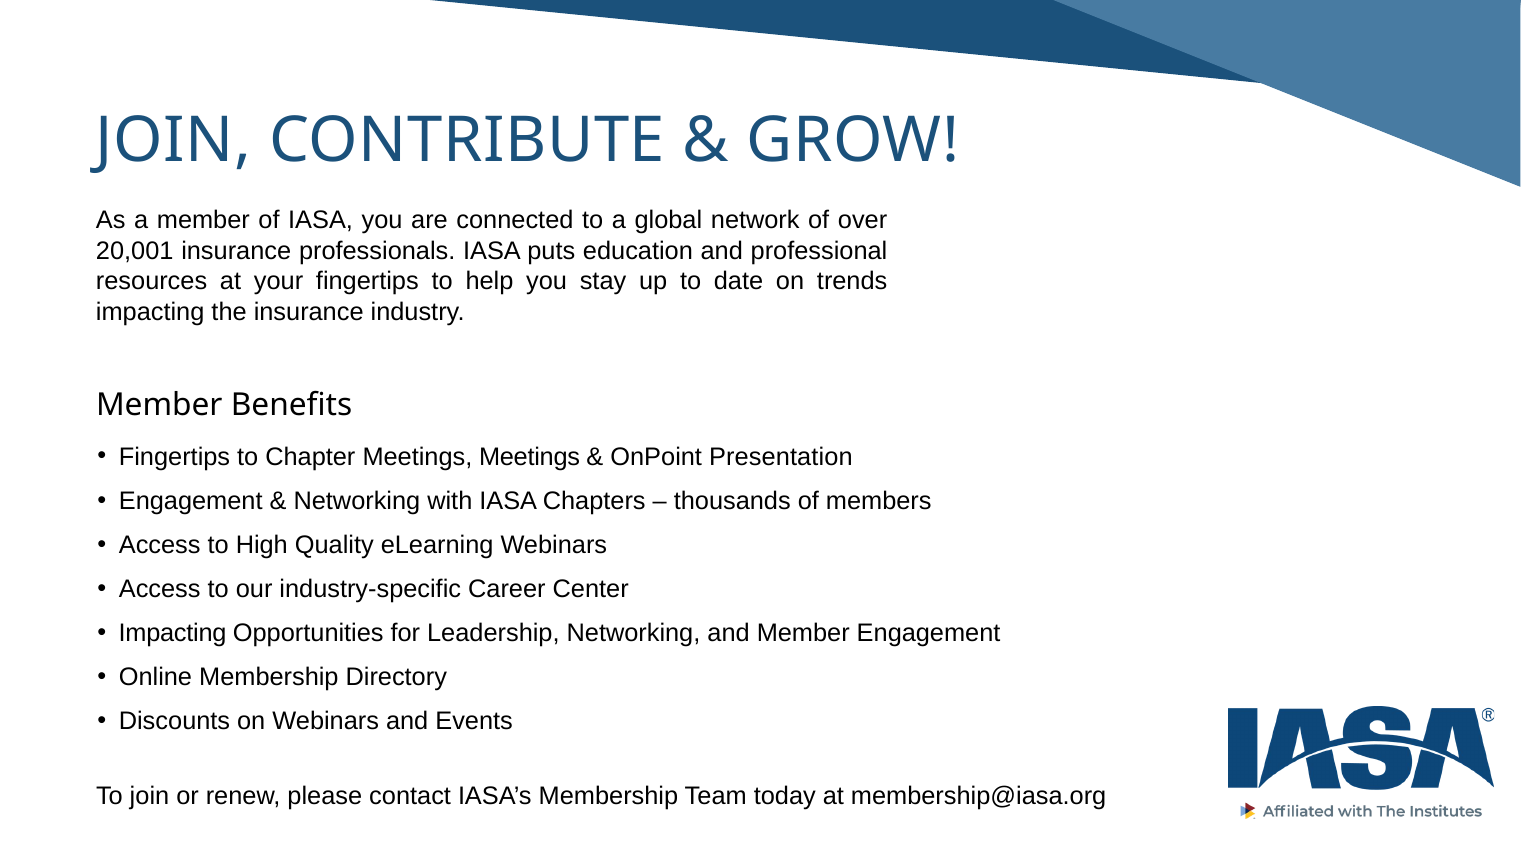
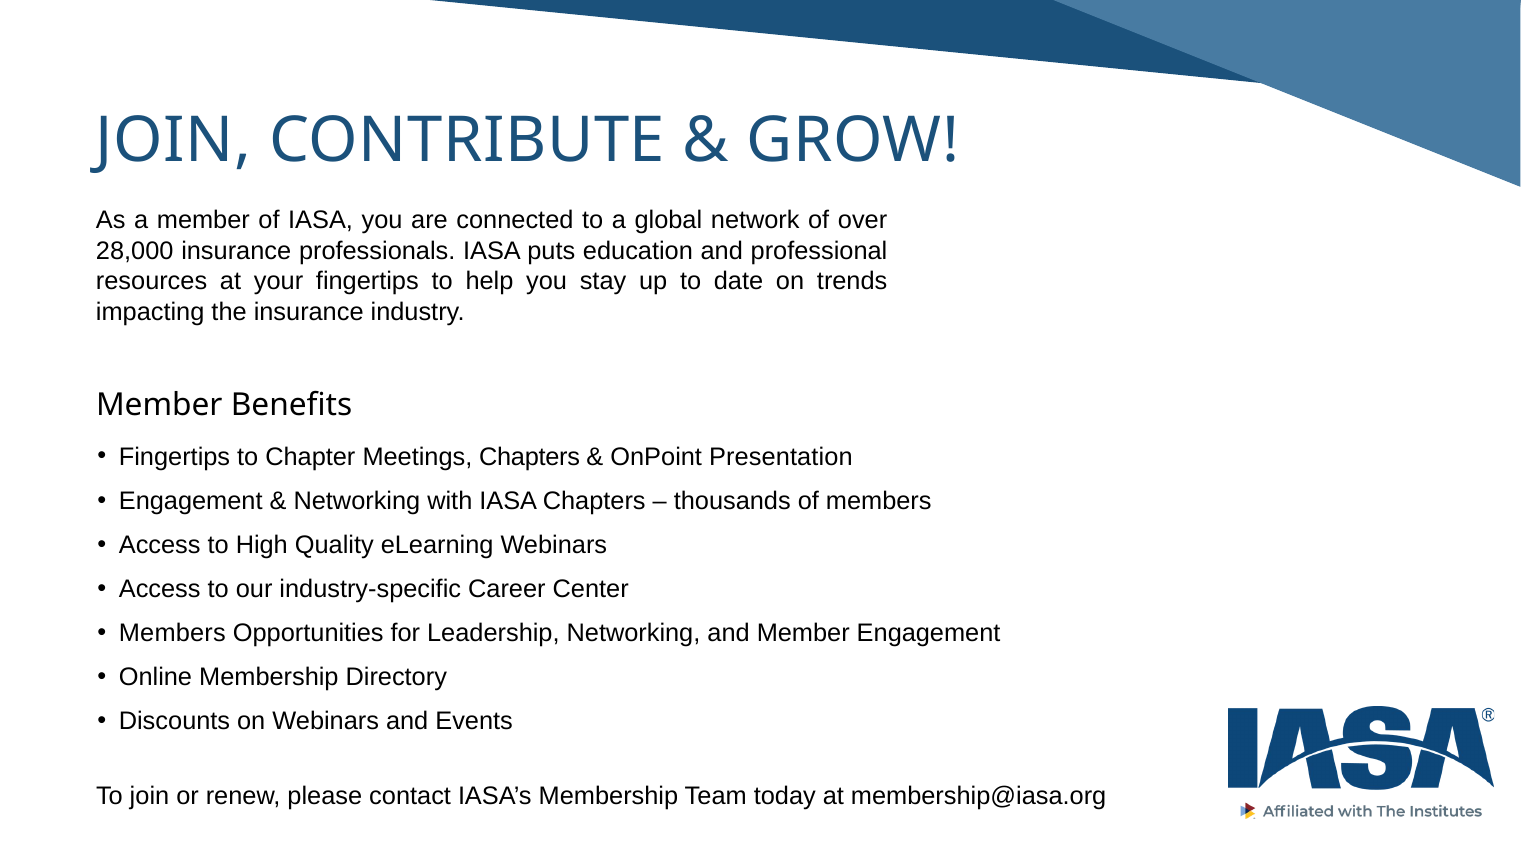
20,001: 20,001 -> 28,000
Meetings Meetings: Meetings -> Chapters
Impacting at (173, 634): Impacting -> Members
